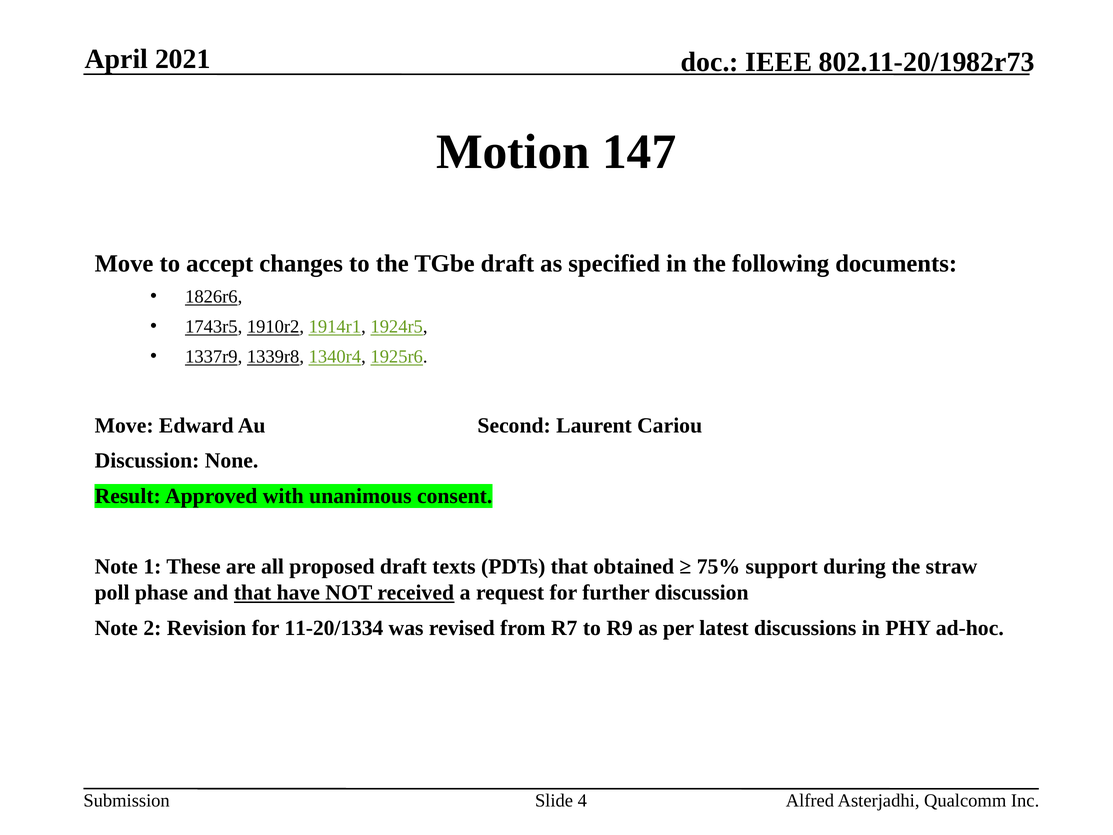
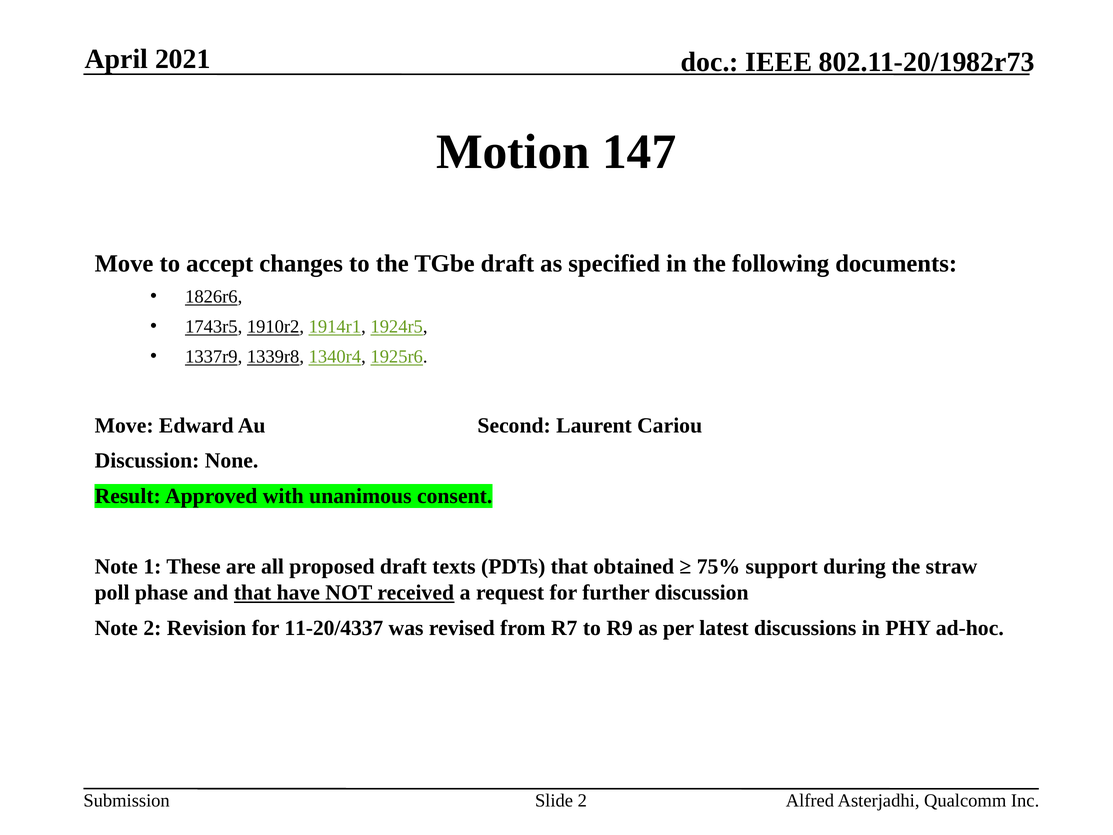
11-20/1334: 11-20/1334 -> 11-20/4337
Slide 4: 4 -> 2
